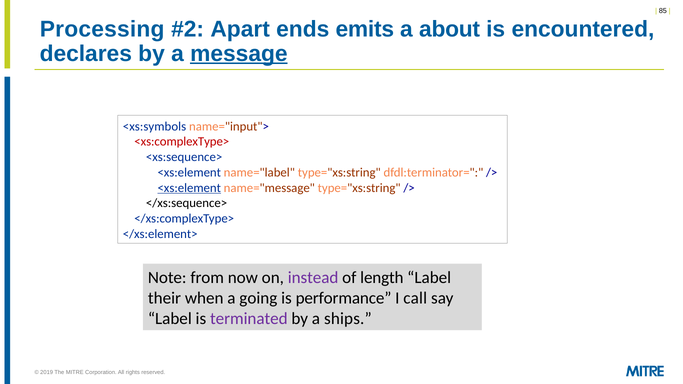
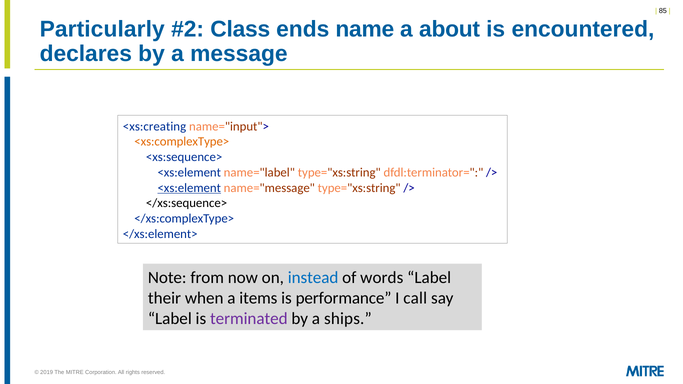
Processing: Processing -> Particularly
Apart: Apart -> Class
emits: emits -> name
message underline: present -> none
<xs:symbols: <xs:symbols -> <xs:creating
<xs:complexType> colour: red -> orange
instead colour: purple -> blue
length: length -> words
going: going -> items
